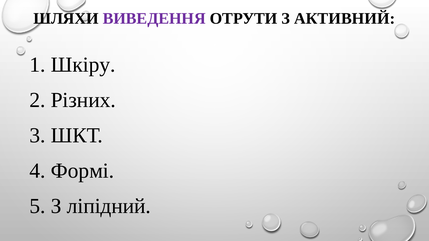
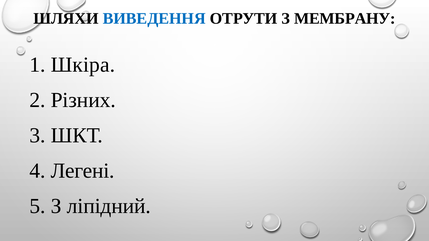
ВИВЕДЕННЯ colour: purple -> blue
АКТИВНИЙ: АКТИВНИЙ -> МЕМБРАНУ
Шкіру: Шкіру -> Шкіра
Формі: Формі -> Легені
